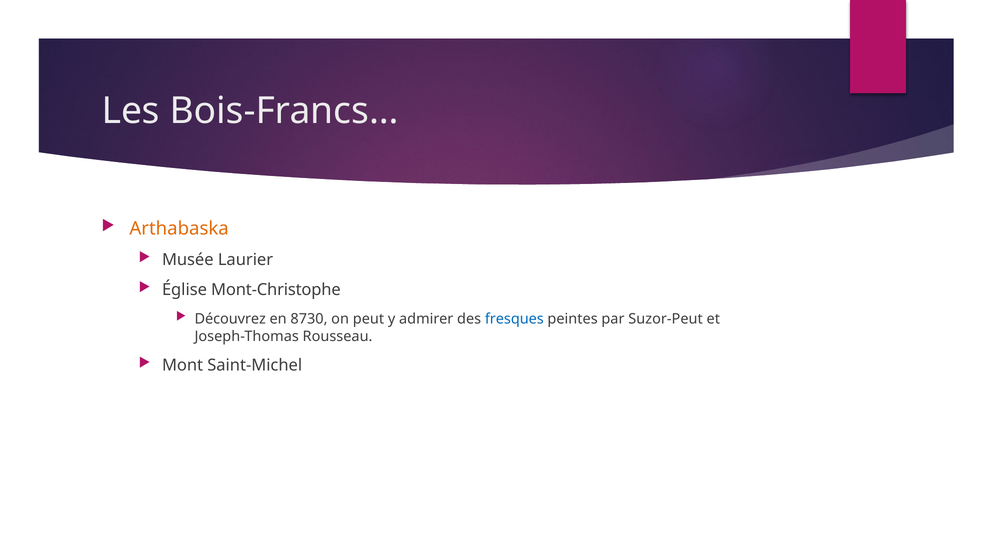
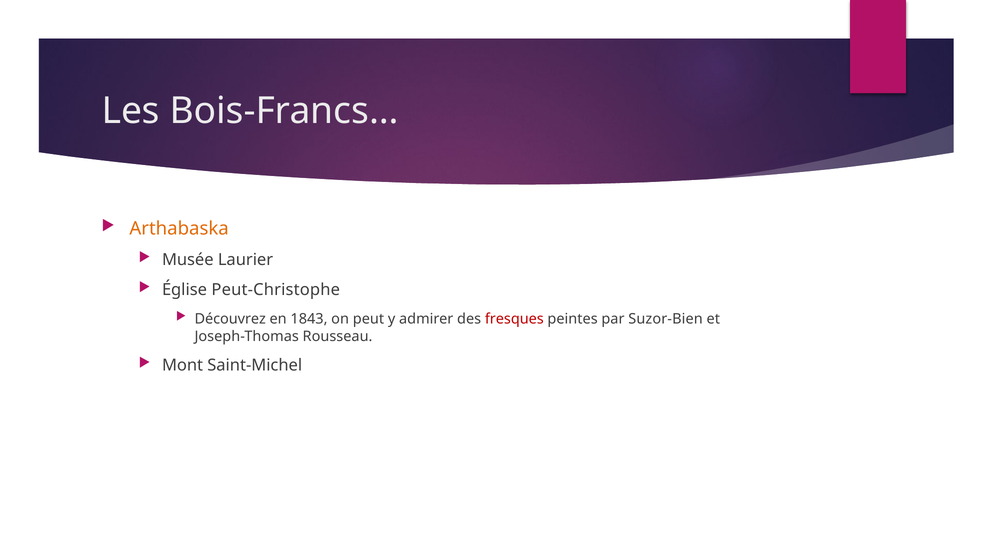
Mont-Christophe: Mont-Christophe -> Peut-Christophe
8730: 8730 -> 1843
fresques colour: blue -> red
Suzor-Peut: Suzor-Peut -> Suzor-Bien
